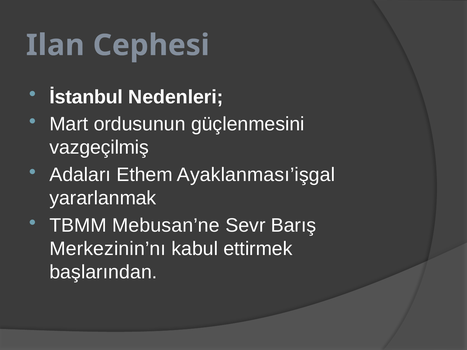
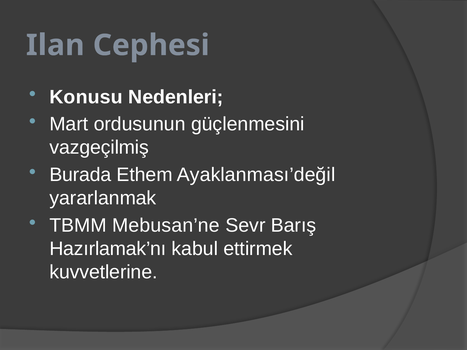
İstanbul: İstanbul -> Konusu
Adaları: Adaları -> Burada
Ayaklanması’işgal: Ayaklanması’işgal -> Ayaklanması’değil
Merkezinin’nı: Merkezinin’nı -> Hazırlamak’nı
başlarından: başlarından -> kuvvetlerine
